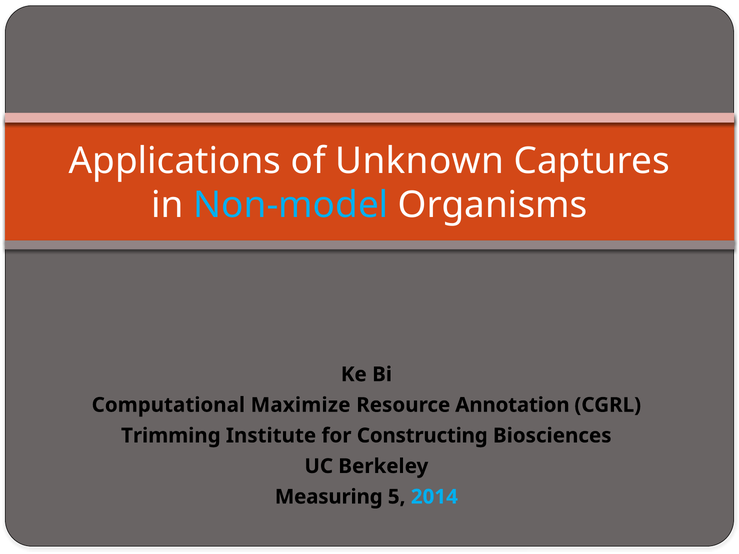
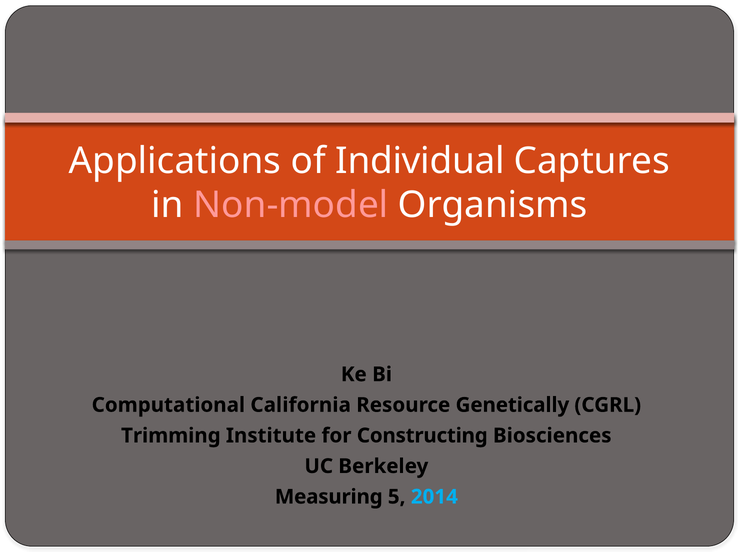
Unknown: Unknown -> Individual
Non-model colour: light blue -> pink
Maximize: Maximize -> California
Annotation: Annotation -> Genetically
